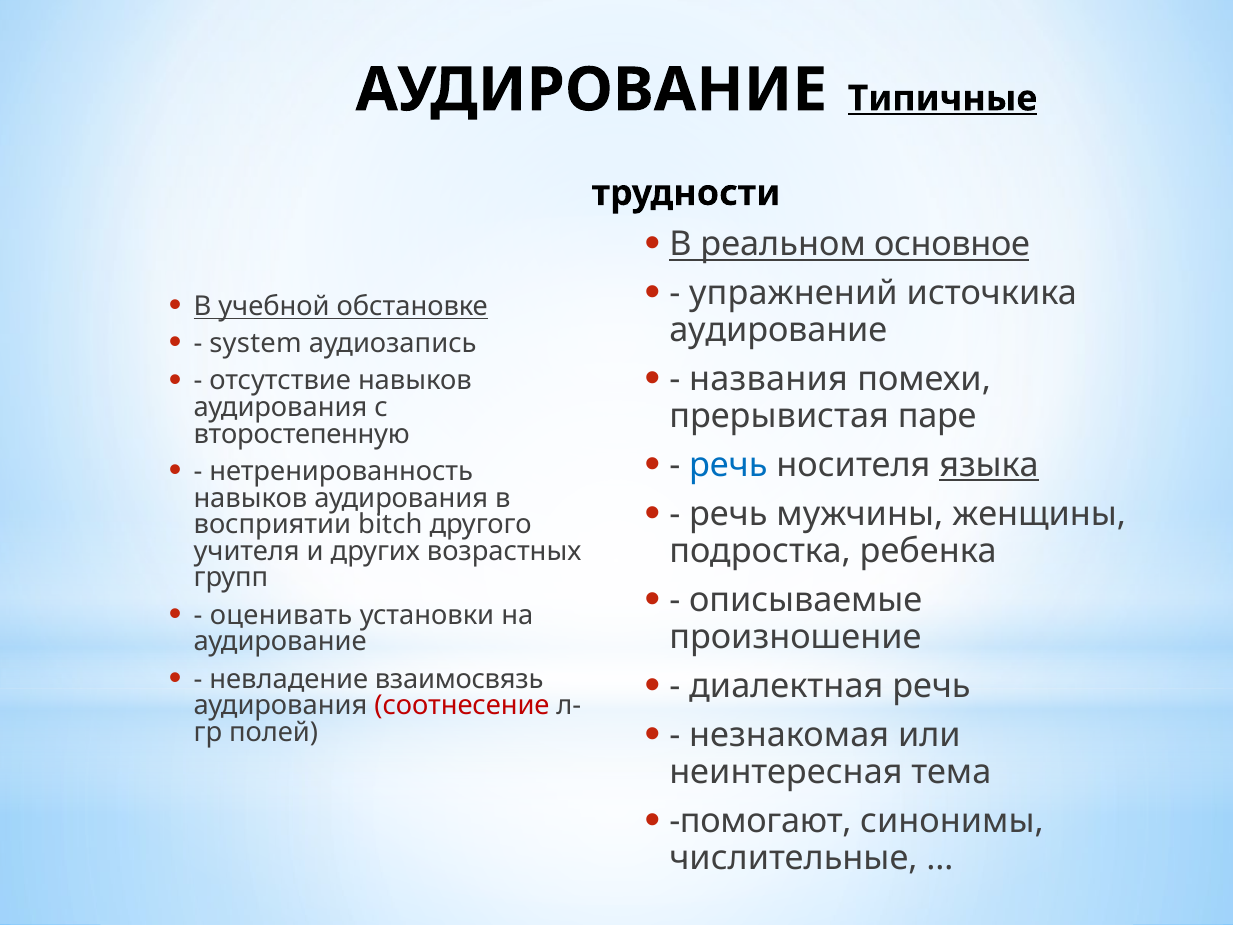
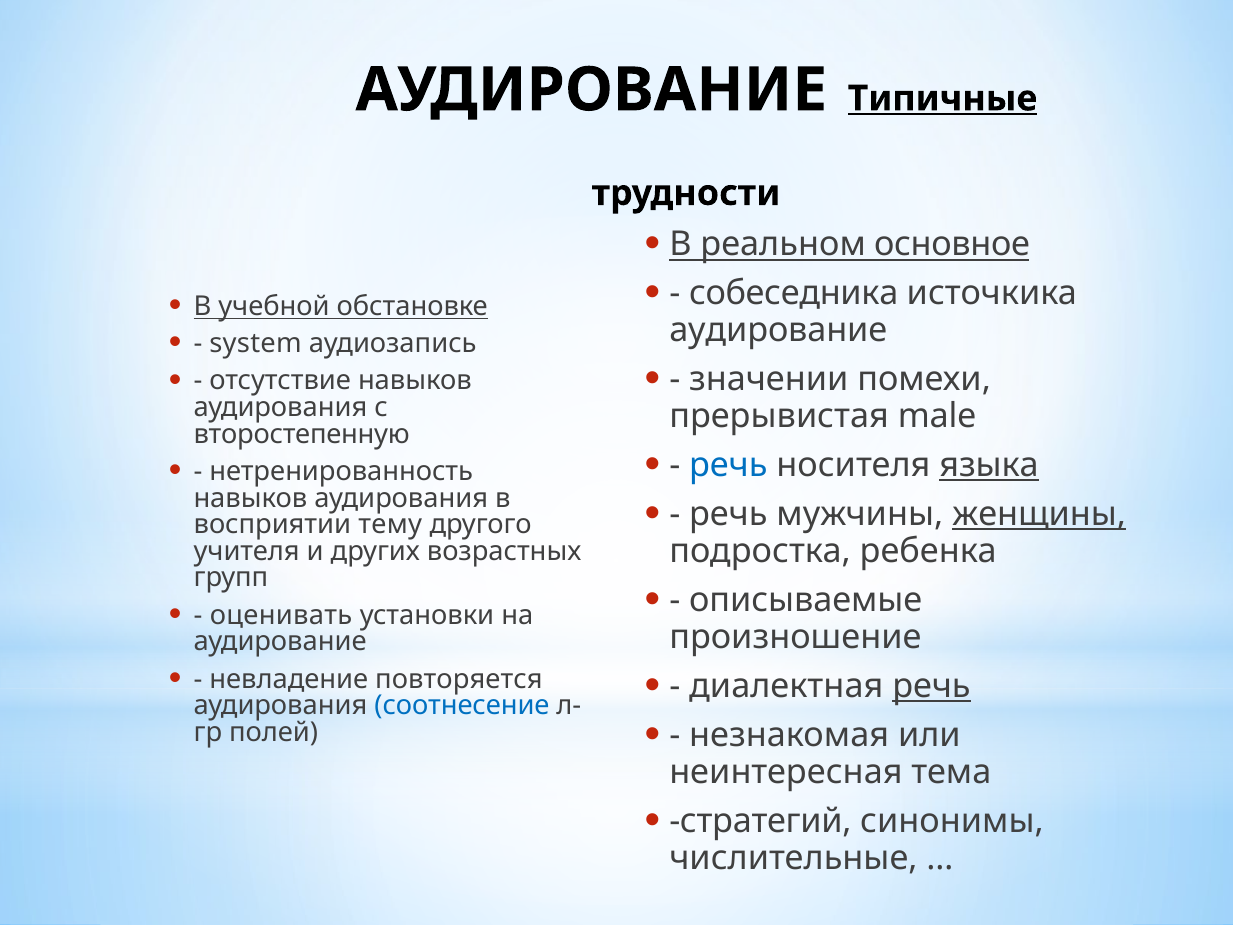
упражнений: упражнений -> собеседника
названия: названия -> значении
паре: паре -> male
женщины underline: none -> present
bitch: bitch -> тему
взаимосвязь: взаимосвязь -> повторяется
речь at (931, 686) underline: none -> present
соотнесение colour: red -> blue
помогают: помогают -> стратегий
